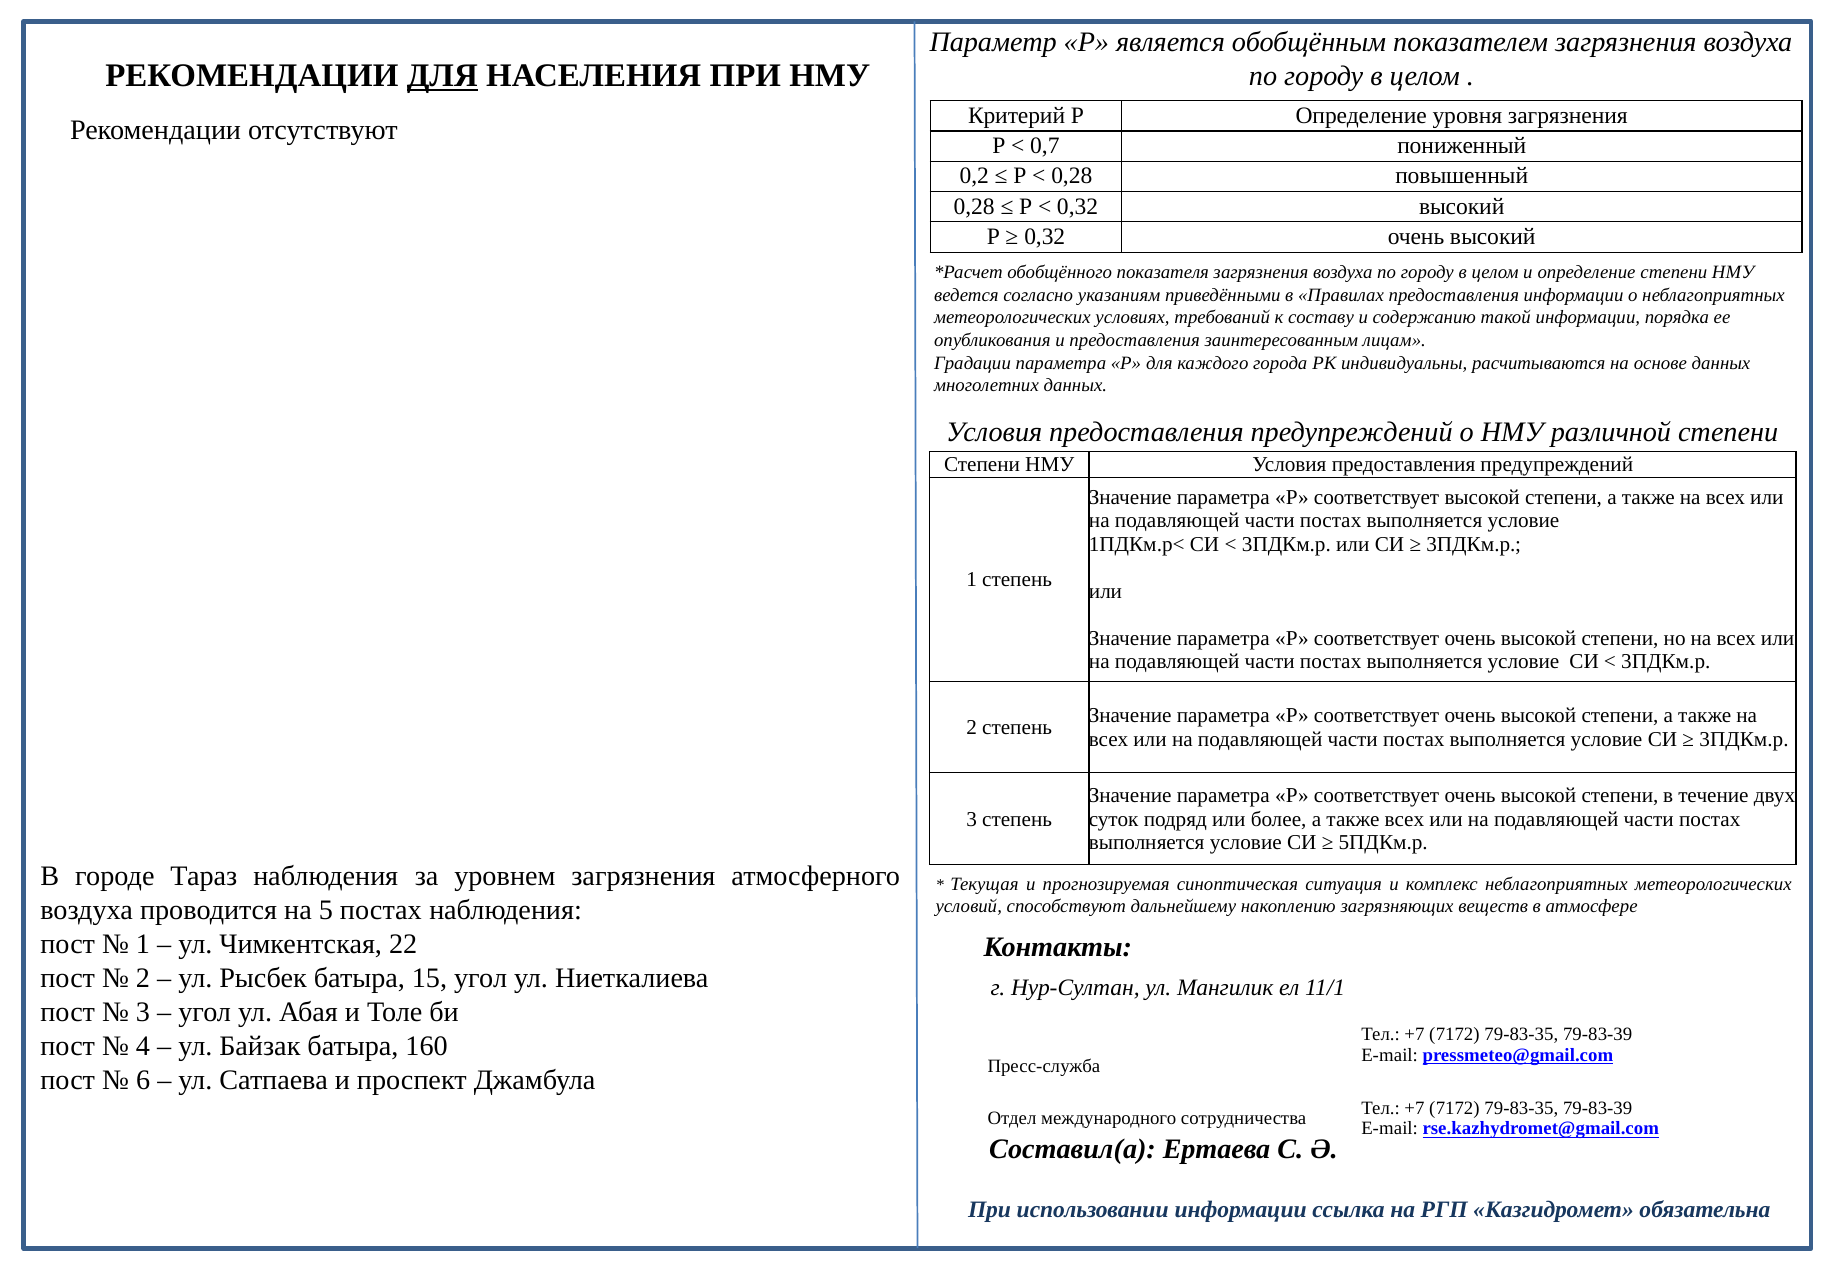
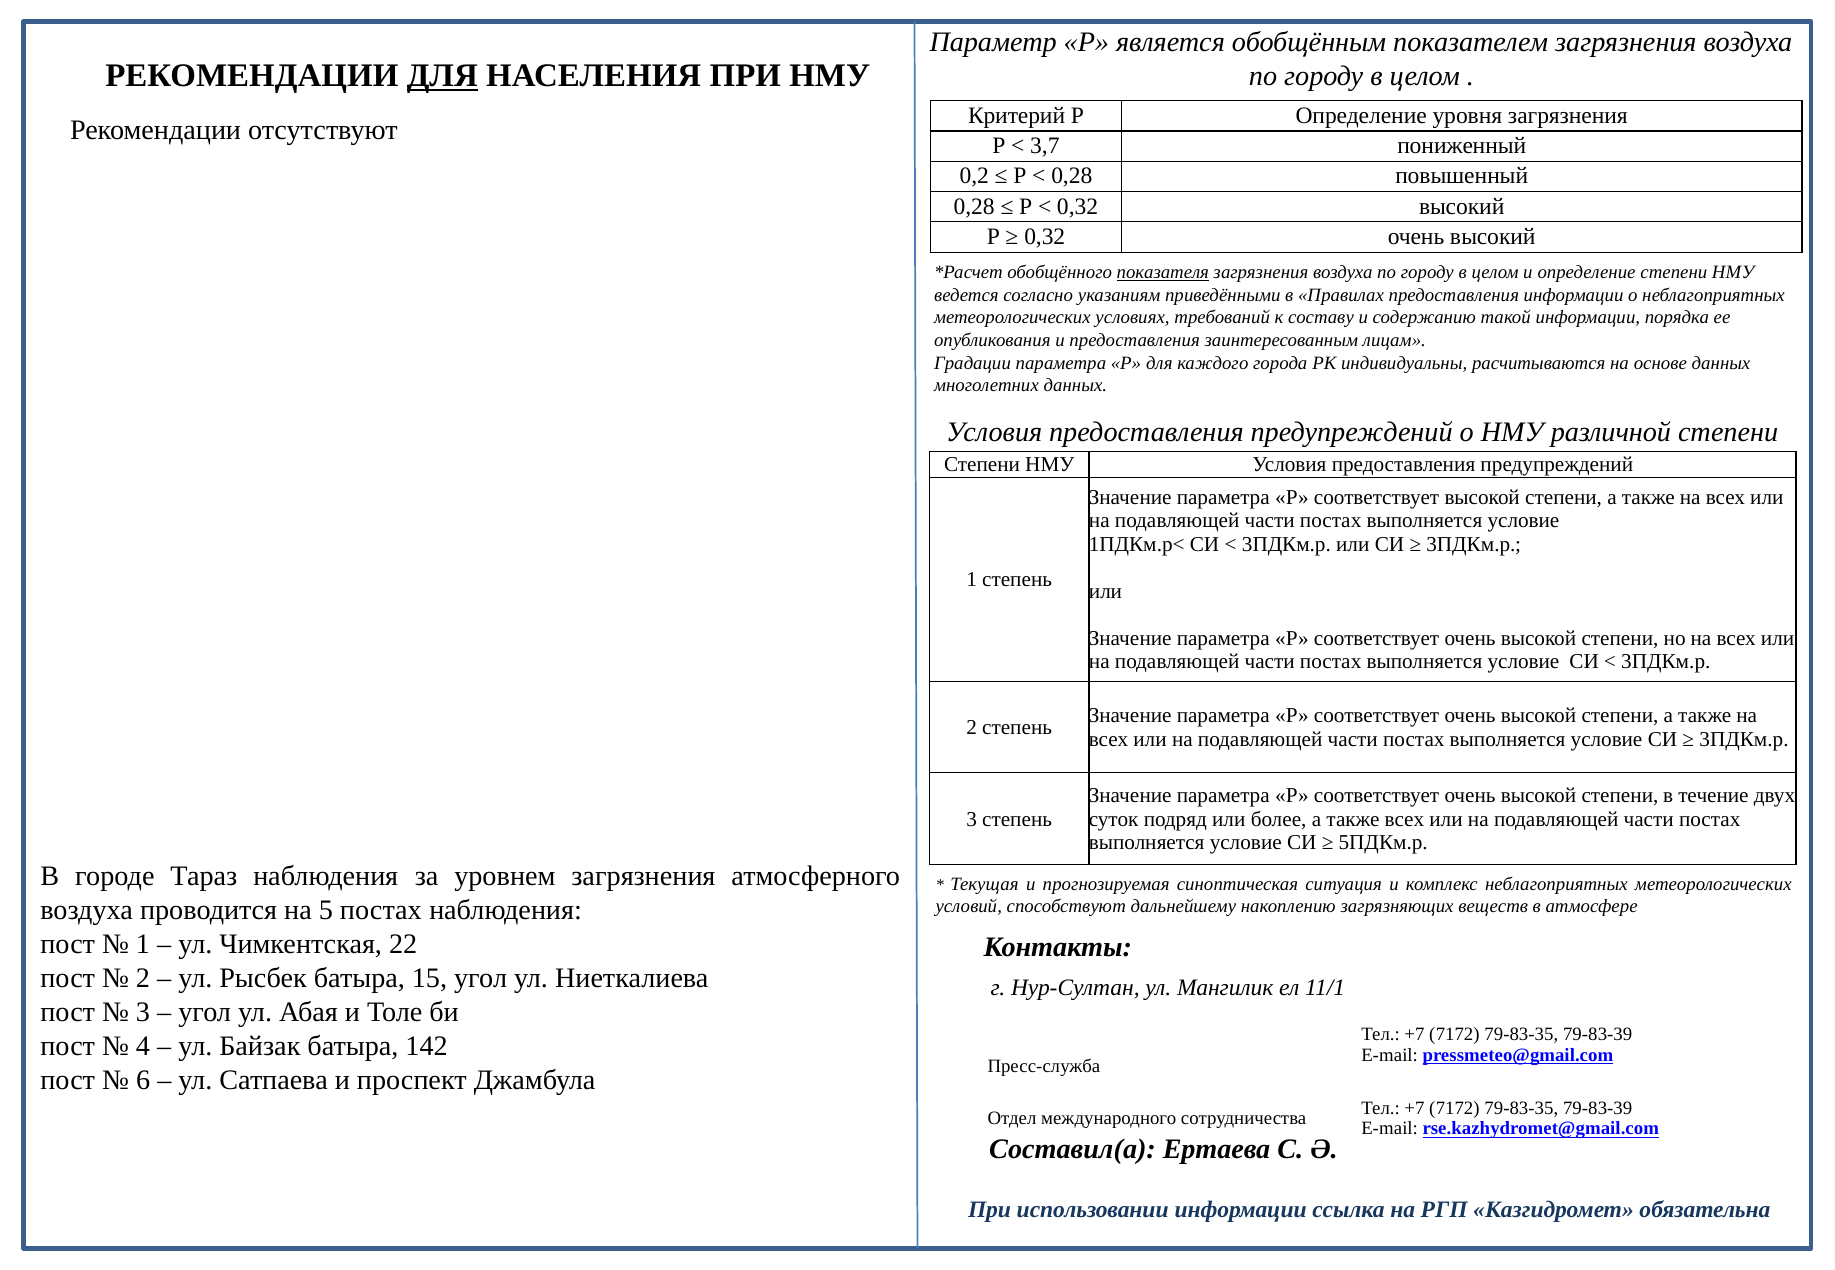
0,7: 0,7 -> 3,7
показателя underline: none -> present
160: 160 -> 142
